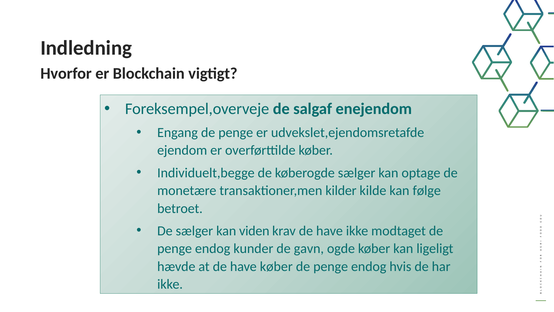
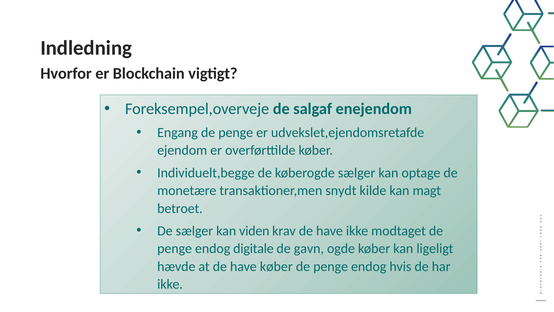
kilder: kilder -> snydt
følge: følge -> magt
kunder: kunder -> digitale
